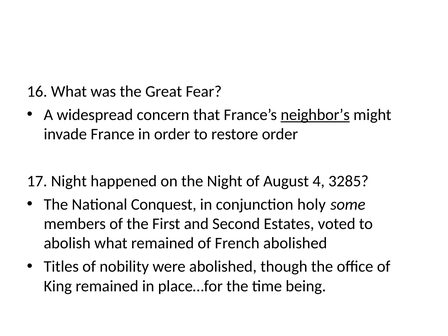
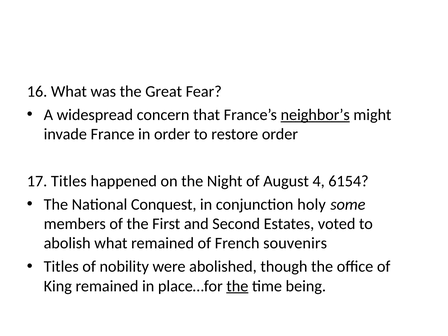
17 Night: Night -> Titles
3285: 3285 -> 6154
French abolished: abolished -> souvenirs
the at (237, 286) underline: none -> present
